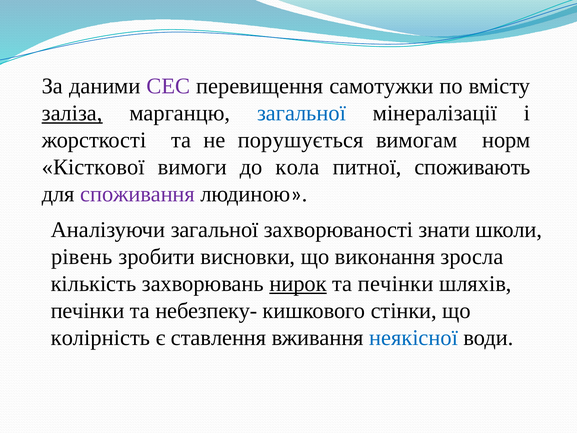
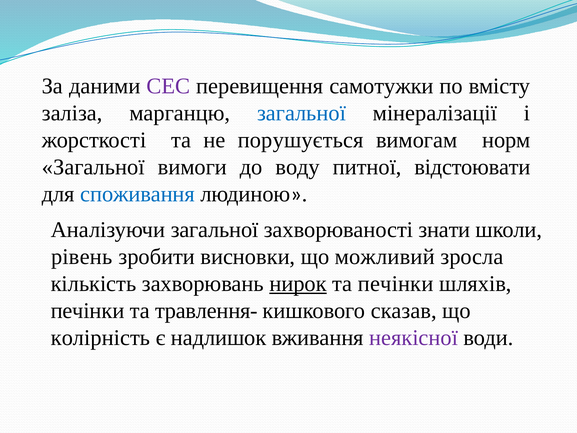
заліза underline: present -> none
Кісткової at (93, 167): Кісткової -> Загальної
кола: кола -> воду
споживають: споживають -> відстоювати
споживання colour: purple -> blue
виконання: виконання -> можливий
небезпеку-: небезпеку- -> травлення-
стінки: стінки -> сказав
ставлення: ставлення -> надлишок
неякісної colour: blue -> purple
